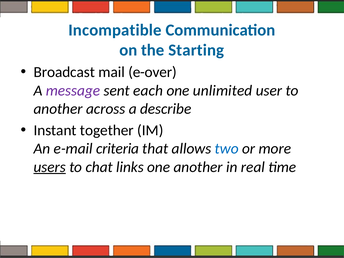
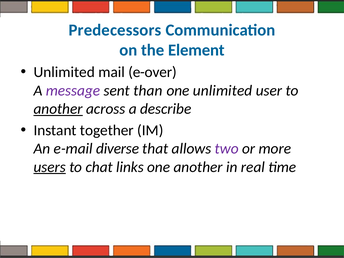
Incompatible: Incompatible -> Predecessors
Starting: Starting -> Element
Broadcast at (64, 72): Broadcast -> Unlimited
each: each -> than
another at (58, 109) underline: none -> present
criteria: criteria -> diverse
two colour: blue -> purple
